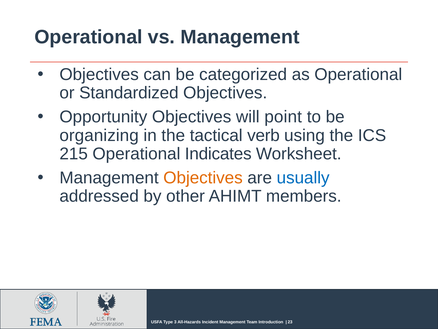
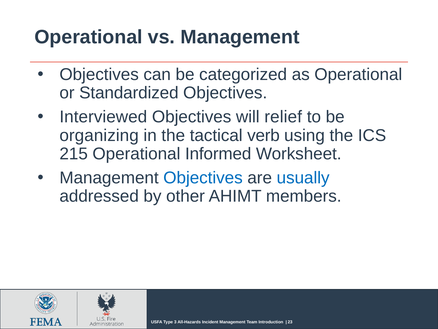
Opportunity: Opportunity -> Interviewed
point: point -> relief
Indicates: Indicates -> Informed
Objectives at (203, 177) colour: orange -> blue
